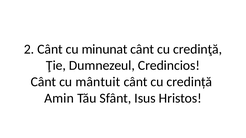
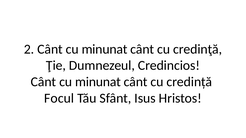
mântuit at (98, 82): mântuit -> minunat
Amin: Amin -> Focul
